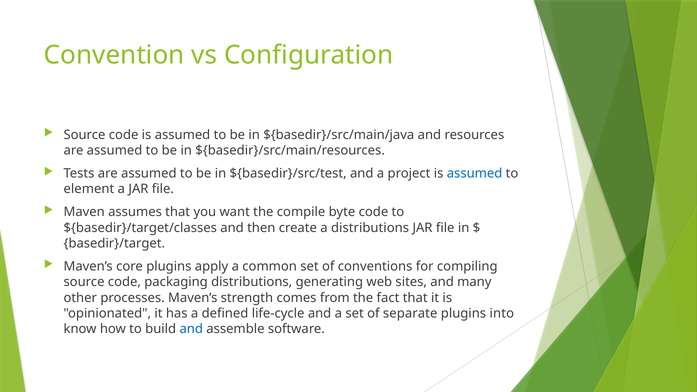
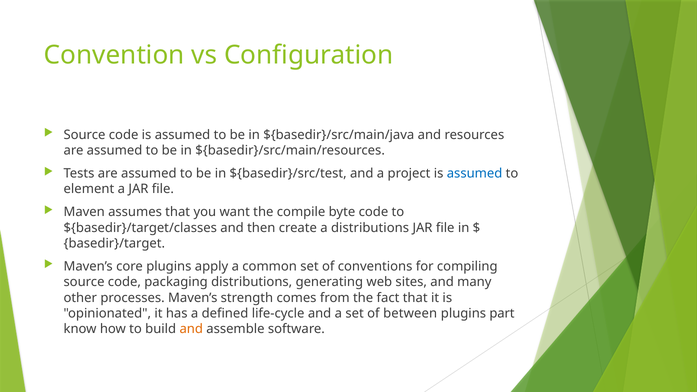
separate: separate -> between
into: into -> part
and at (191, 329) colour: blue -> orange
